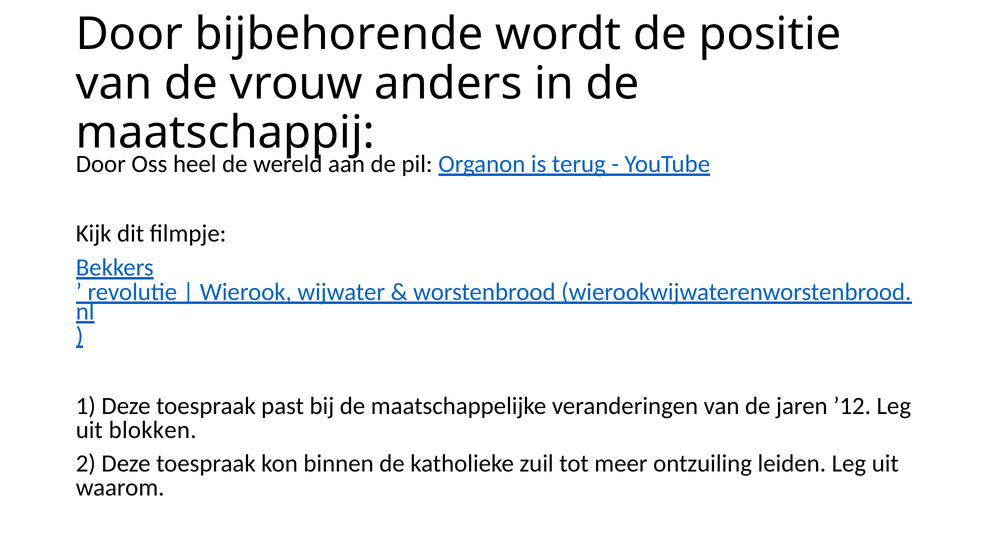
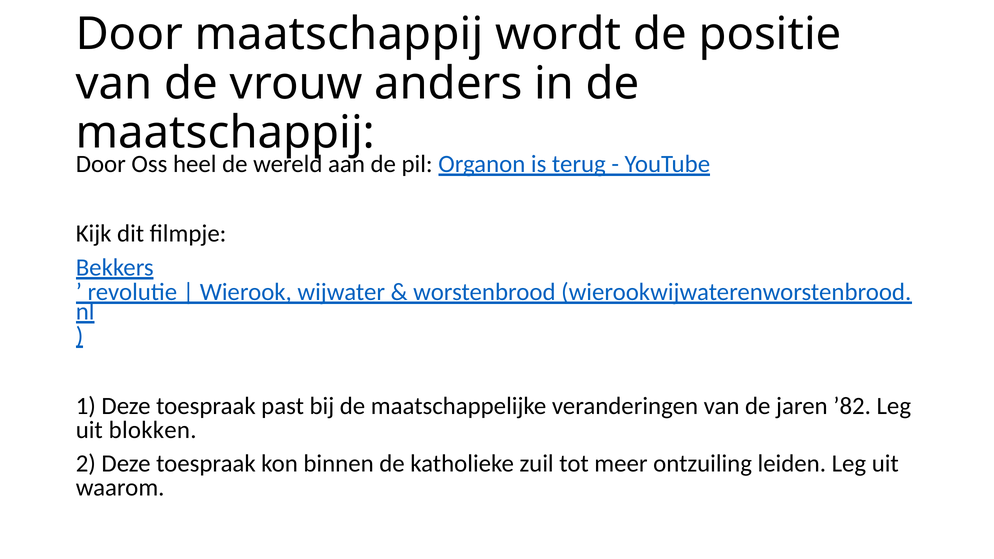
Door bijbehorende: bijbehorende -> maatschappij
’12: ’12 -> ’82
